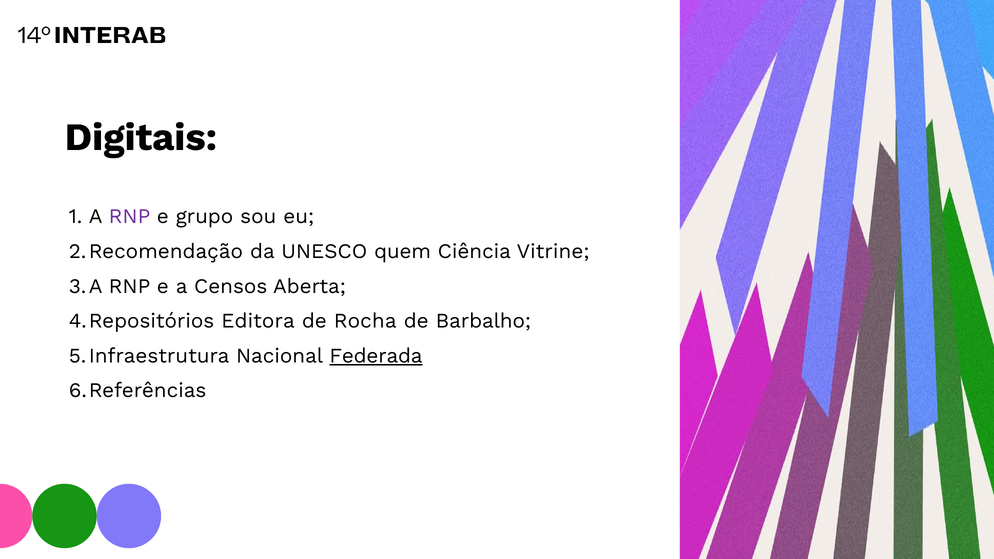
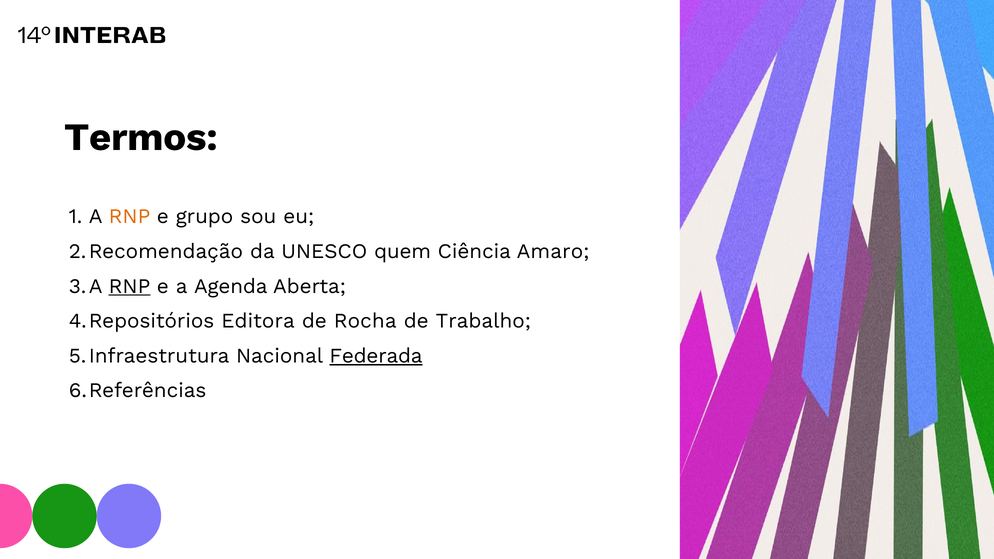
Digitais: Digitais -> Termos
RNP at (129, 217) colour: purple -> orange
Vitrine: Vitrine -> Amaro
RNP at (129, 286) underline: none -> present
Censos: Censos -> Agenda
Barbalho: Barbalho -> Trabalho
